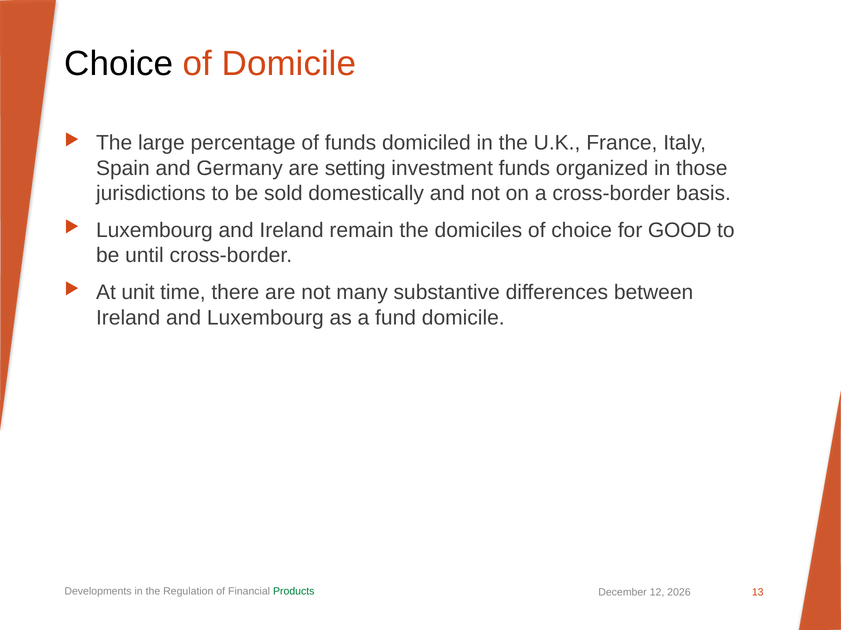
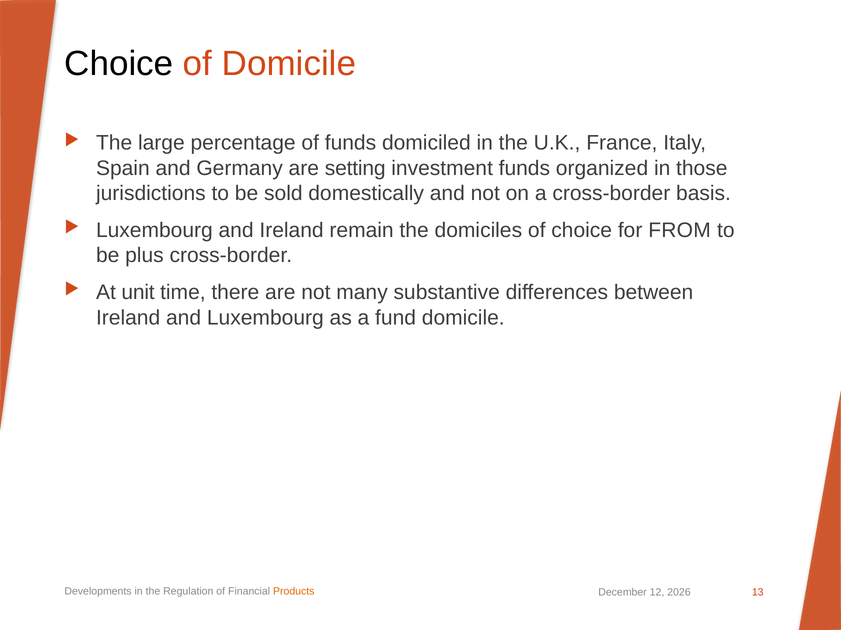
GOOD: GOOD -> FROM
until: until -> plus
Products colour: green -> orange
